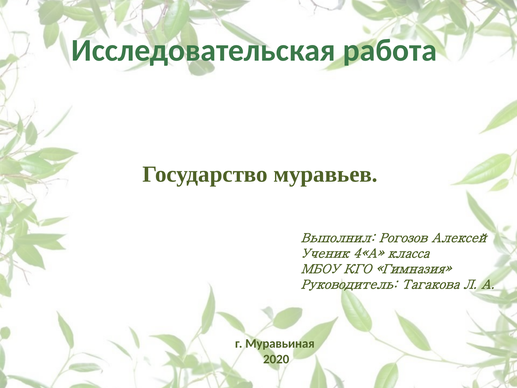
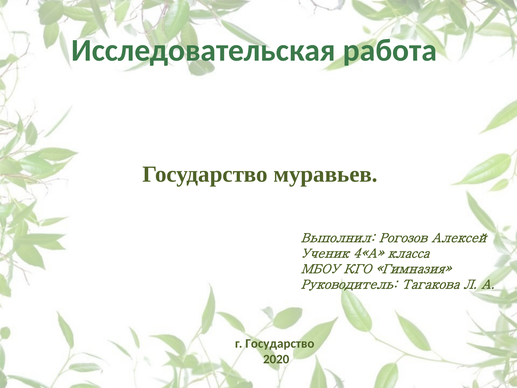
г Муравьиная: Муравьиная -> Государство
